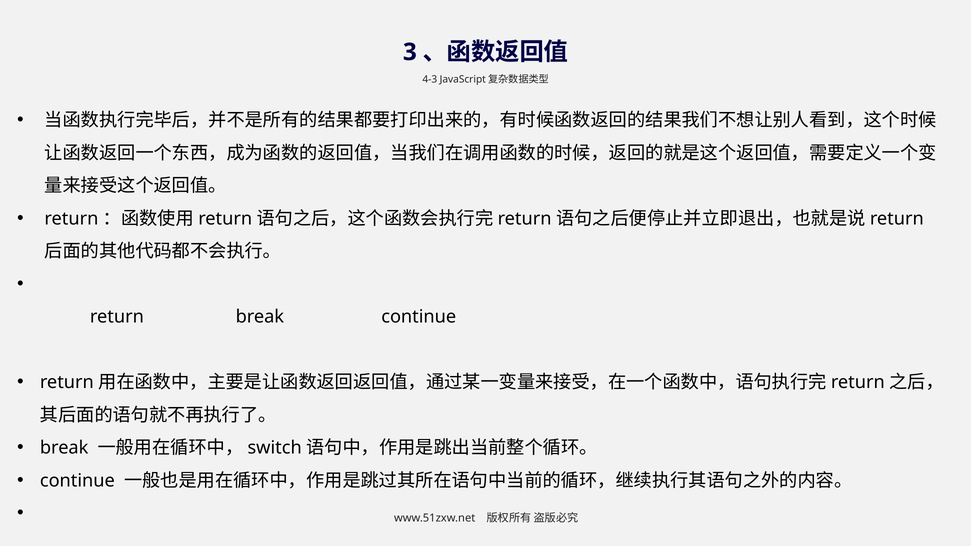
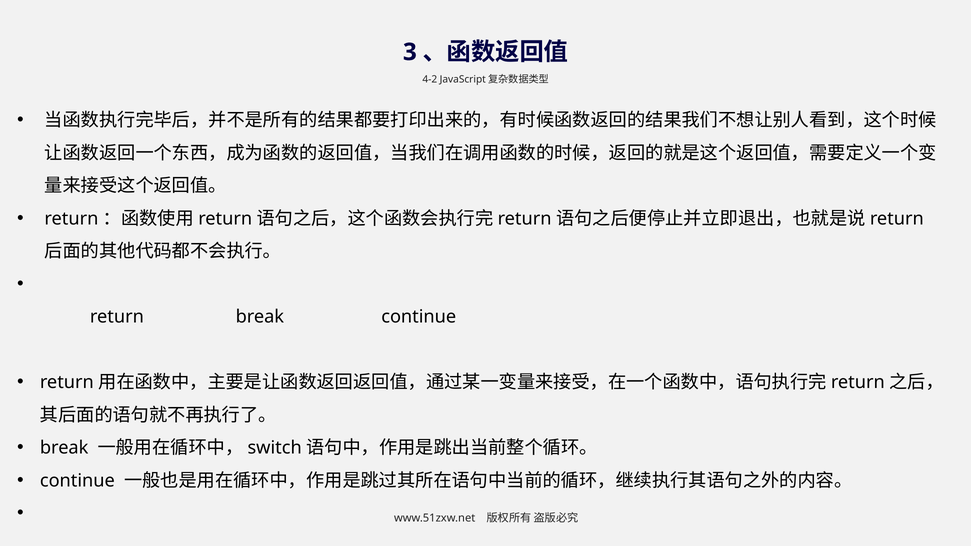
4-3: 4-3 -> 4-2
